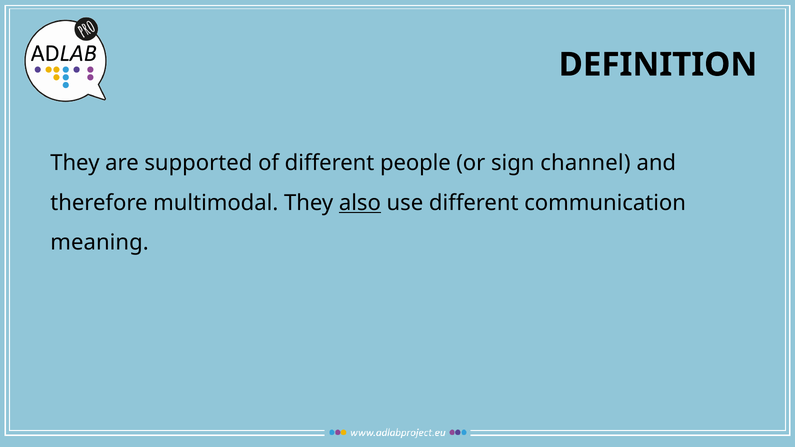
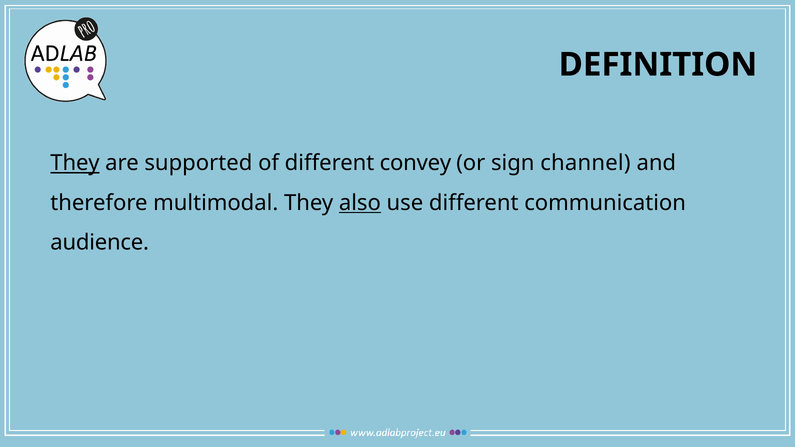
They at (75, 163) underline: none -> present
people: people -> convey
meaning: meaning -> audience
